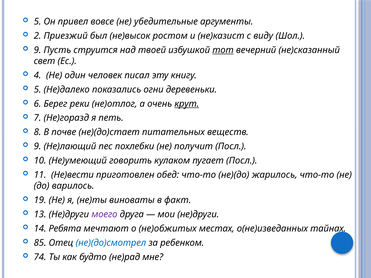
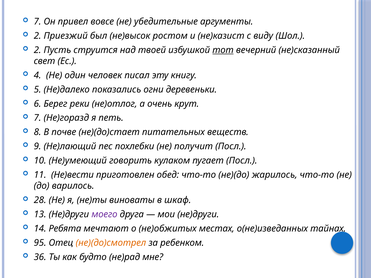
5 at (37, 22): 5 -> 7
9 at (37, 50): 9 -> 2
крут underline: present -> none
19: 19 -> 28
факт: факт -> шкаф
85: 85 -> 95
не)(до)смотрел colour: blue -> orange
74: 74 -> 36
